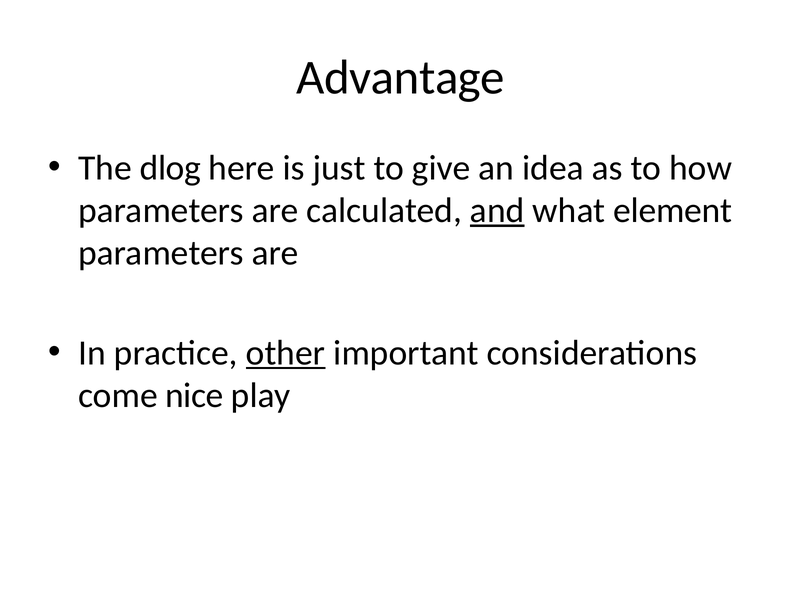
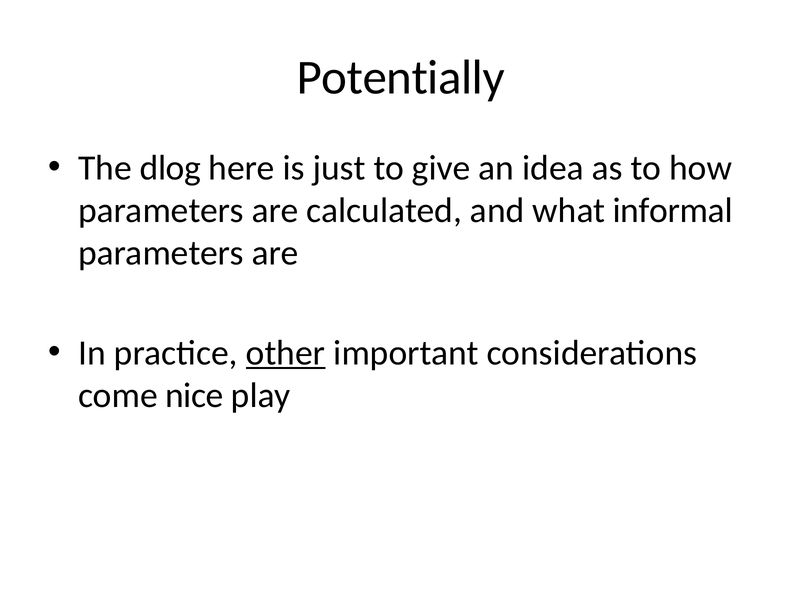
Advantage: Advantage -> Potentially
and underline: present -> none
element: element -> informal
